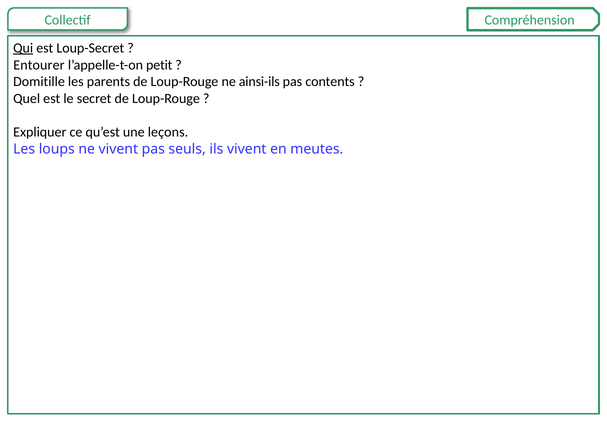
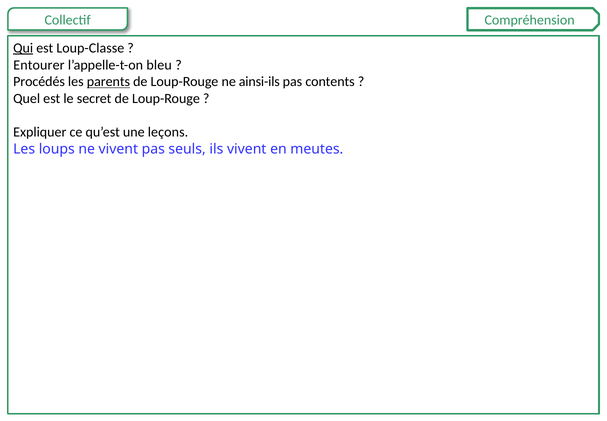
Loup-Secret: Loup-Secret -> Loup-Classe
petit: petit -> bleu
Domitille: Domitille -> Procédés
parents underline: none -> present
